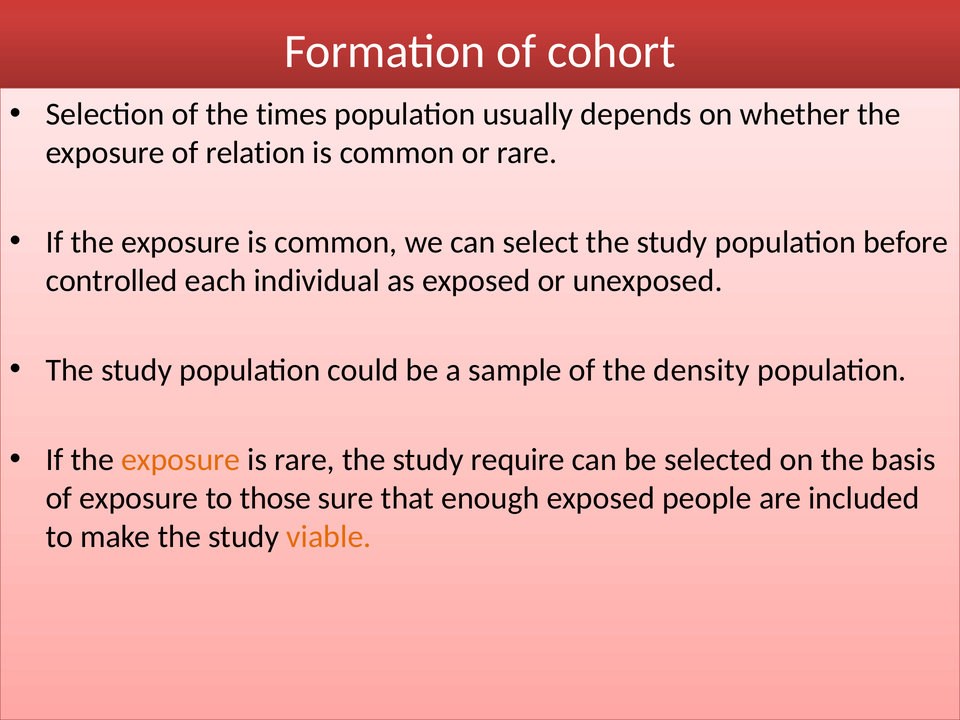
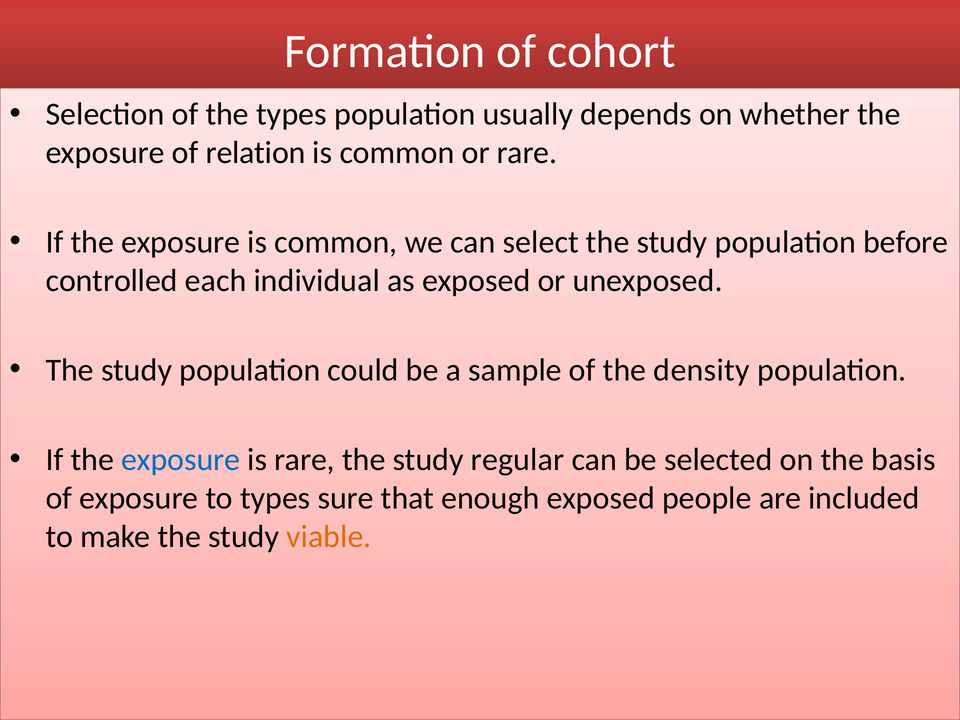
the times: times -> types
exposure at (181, 460) colour: orange -> blue
require: require -> regular
to those: those -> types
